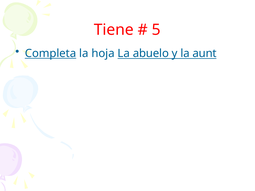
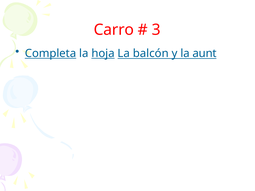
Tiene: Tiene -> Carro
5: 5 -> 3
hoja underline: none -> present
abuelo: abuelo -> balcón
